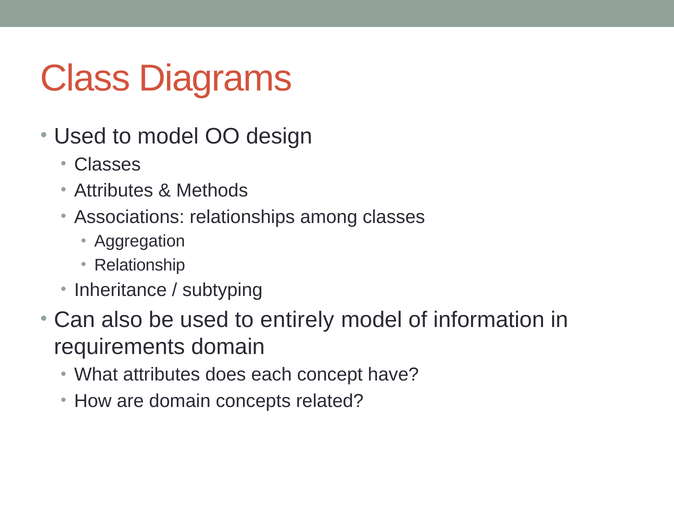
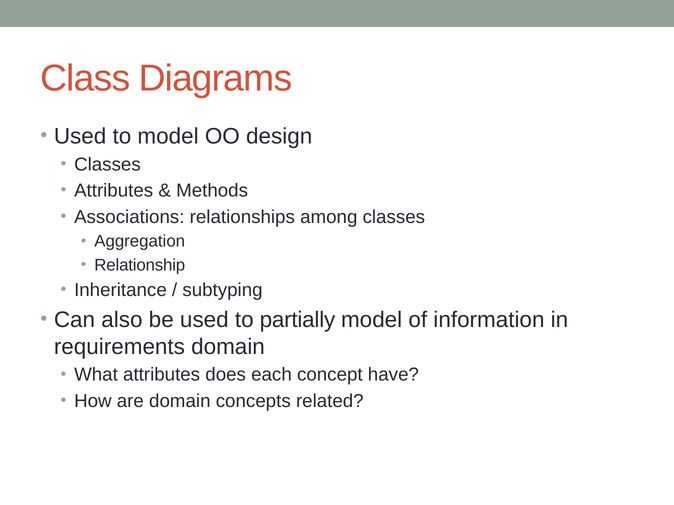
entirely: entirely -> partially
